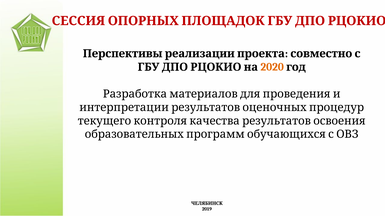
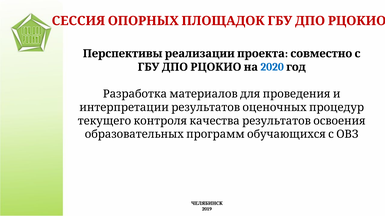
2020 colour: orange -> blue
